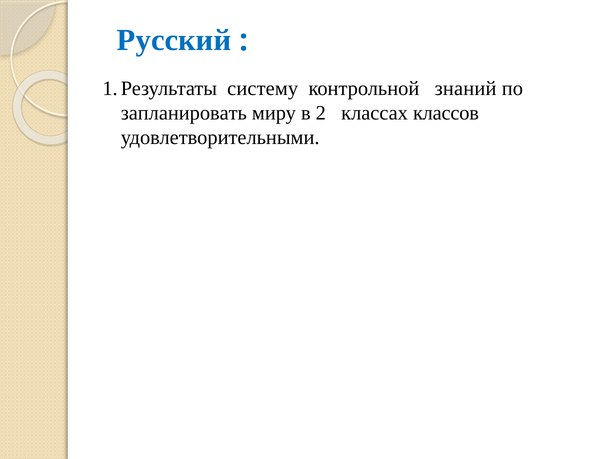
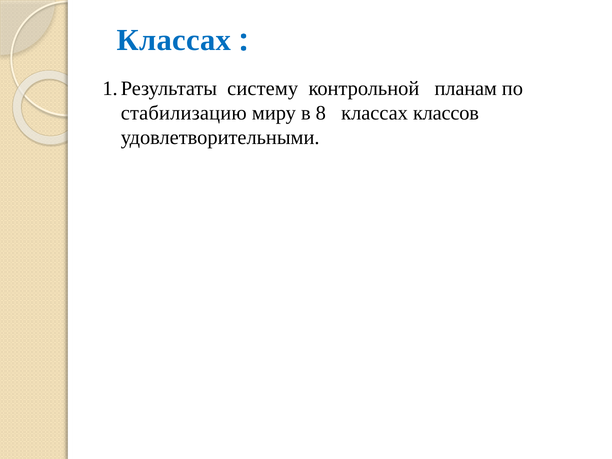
Русский at (174, 40): Русский -> Классах
знаний: знаний -> планам
запланировать: запланировать -> стабилизацию
2: 2 -> 8
